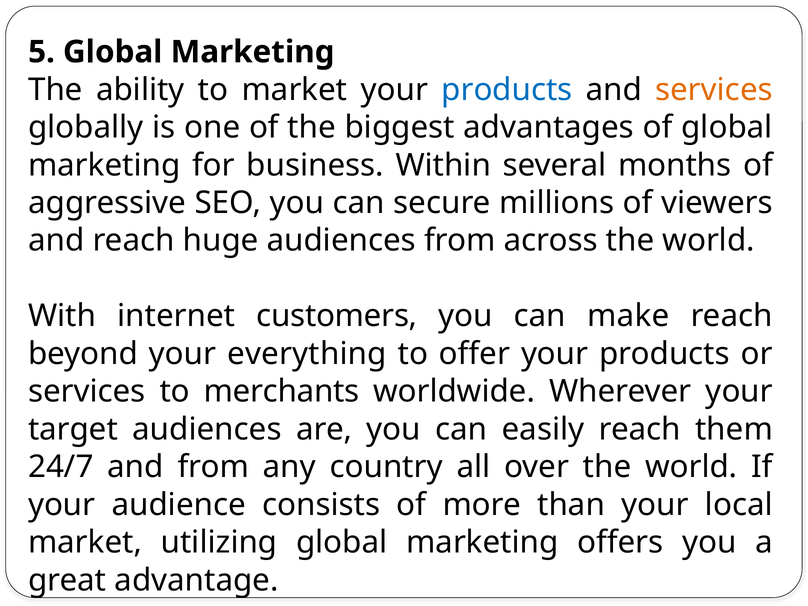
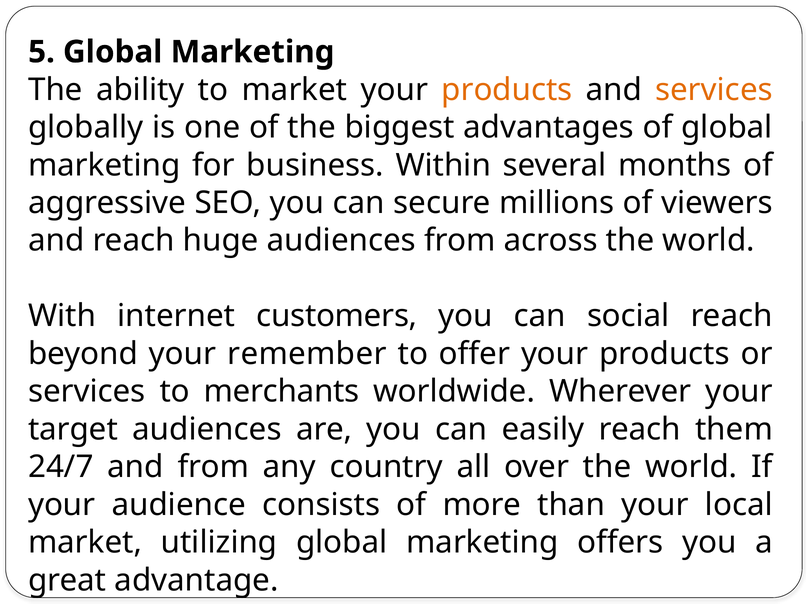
products at (507, 90) colour: blue -> orange
make: make -> social
everything: everything -> remember
